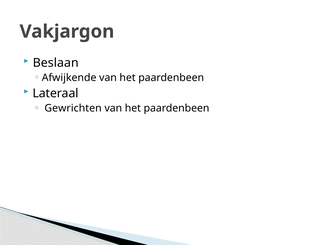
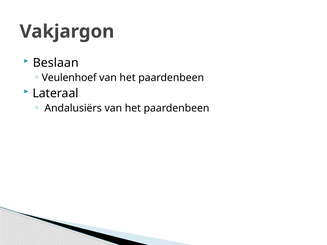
Afwijkende: Afwijkende -> Veulenhoef
Gewrichten: Gewrichten -> Andalusiërs
